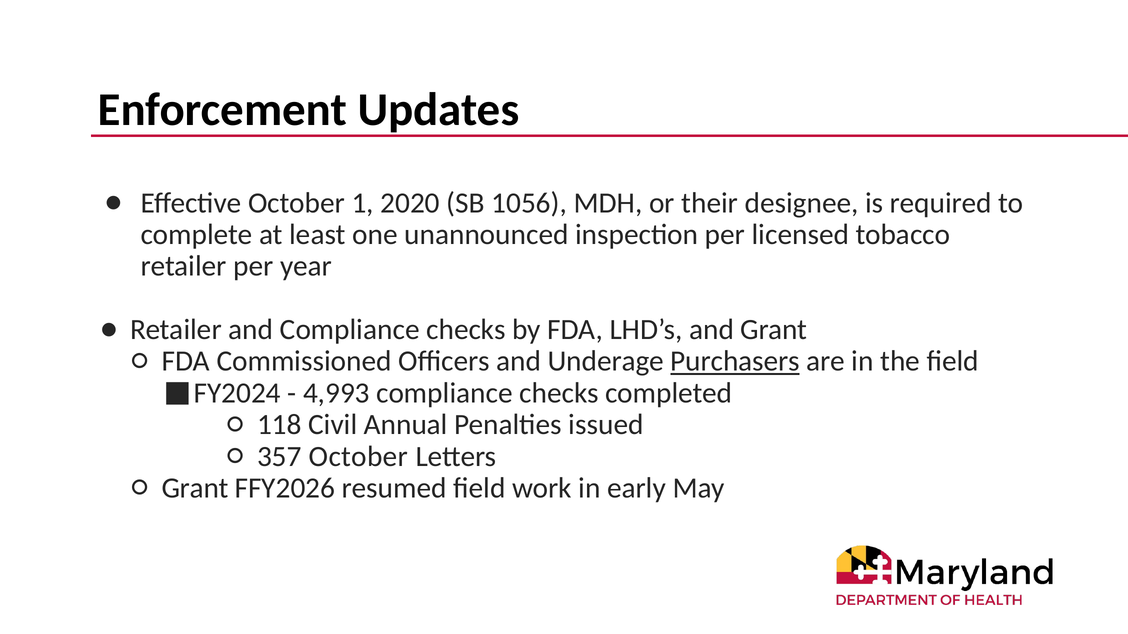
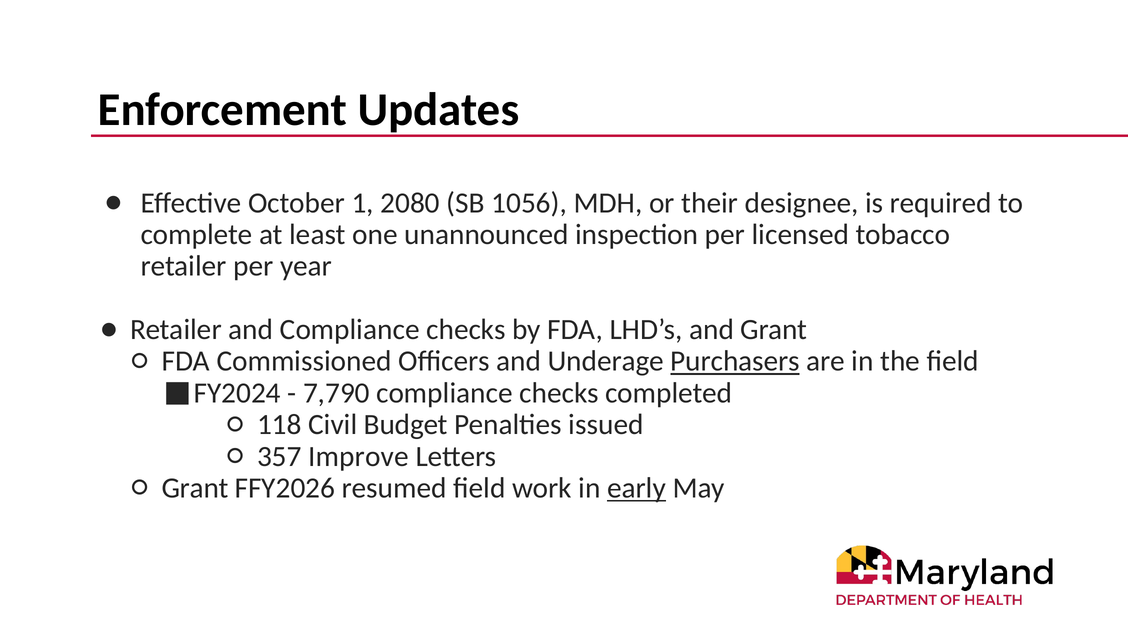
2020: 2020 -> 2080
4,993: 4,993 -> 7,790
Annual: Annual -> Budget
357 October: October -> Improve
early underline: none -> present
